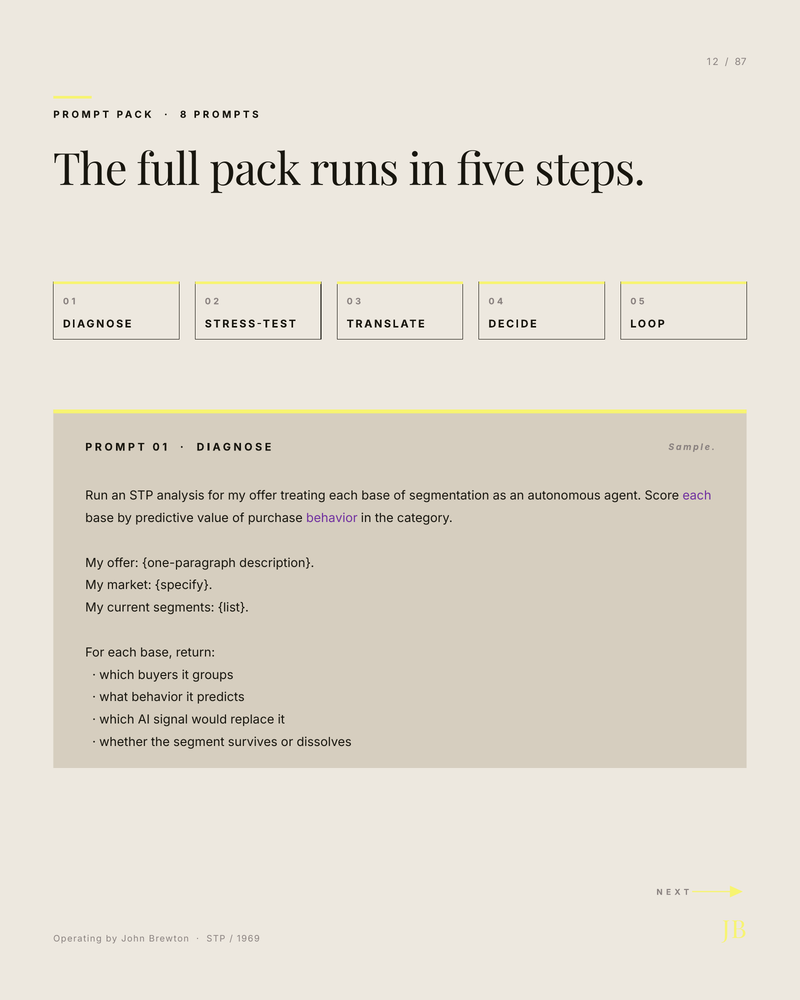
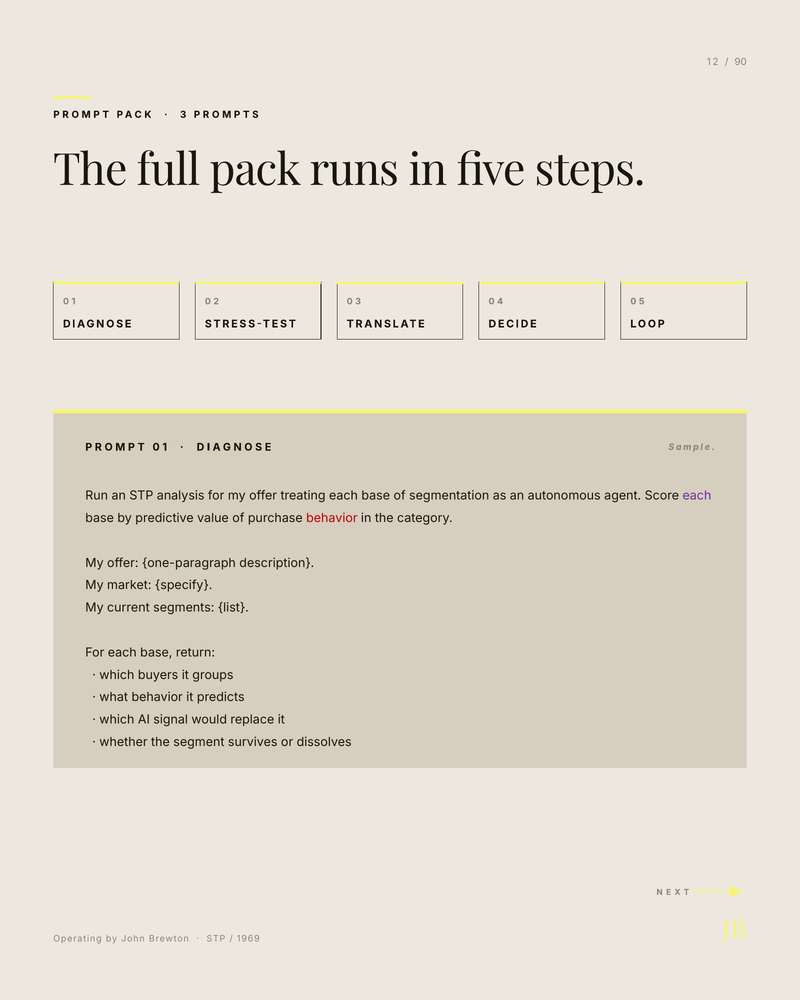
87: 87 -> 90
8 at (183, 115): 8 -> 3
behavior at (332, 518) colour: purple -> red
